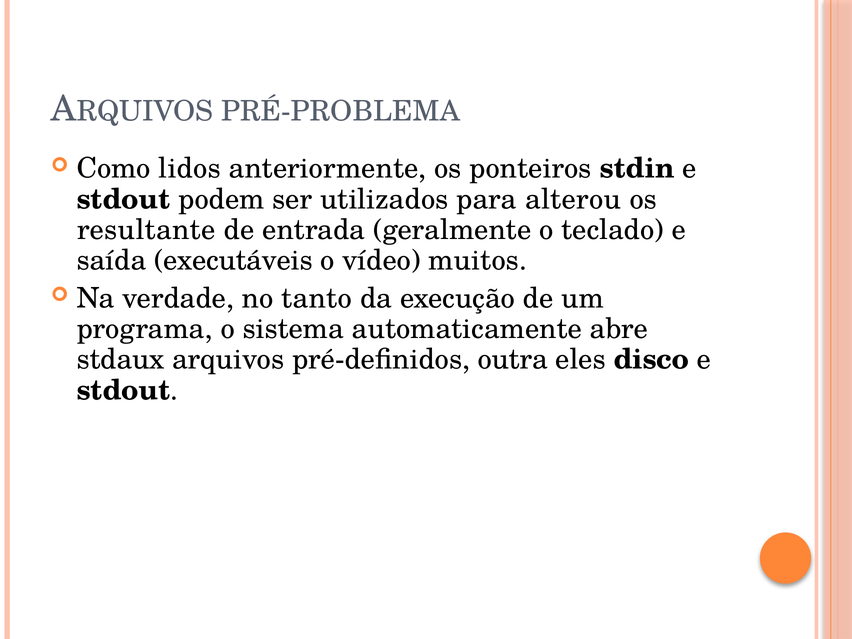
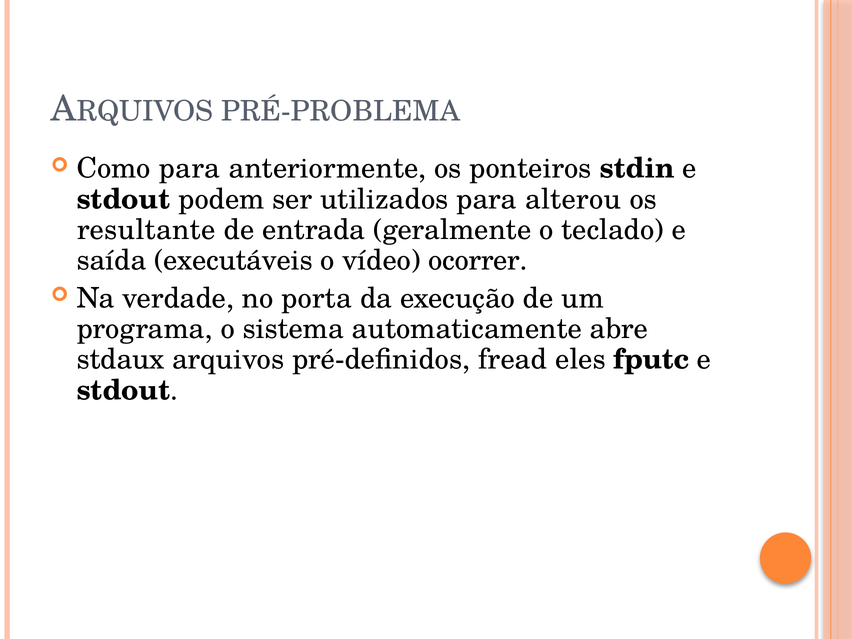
Como lidos: lidos -> para
muitos: muitos -> ocorrer
tanto: tanto -> porta
outra: outra -> fread
disco: disco -> fputc
